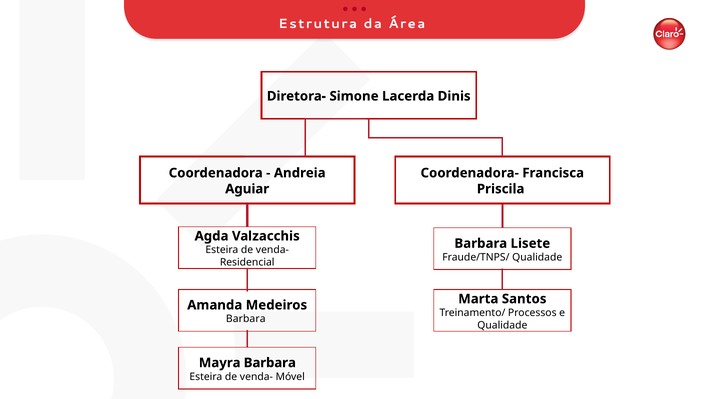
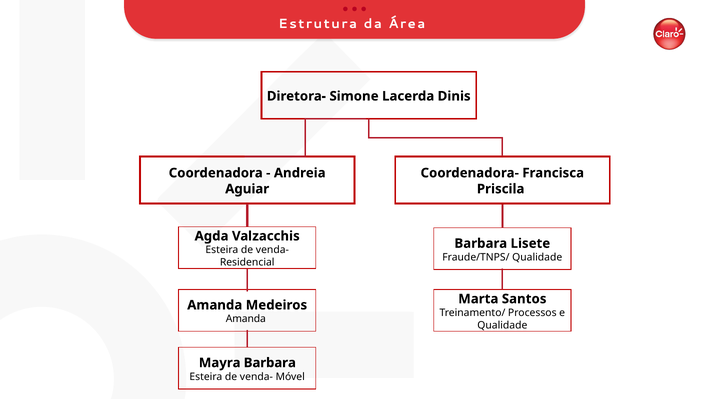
Barbara at (246, 319): Barbara -> Amanda
